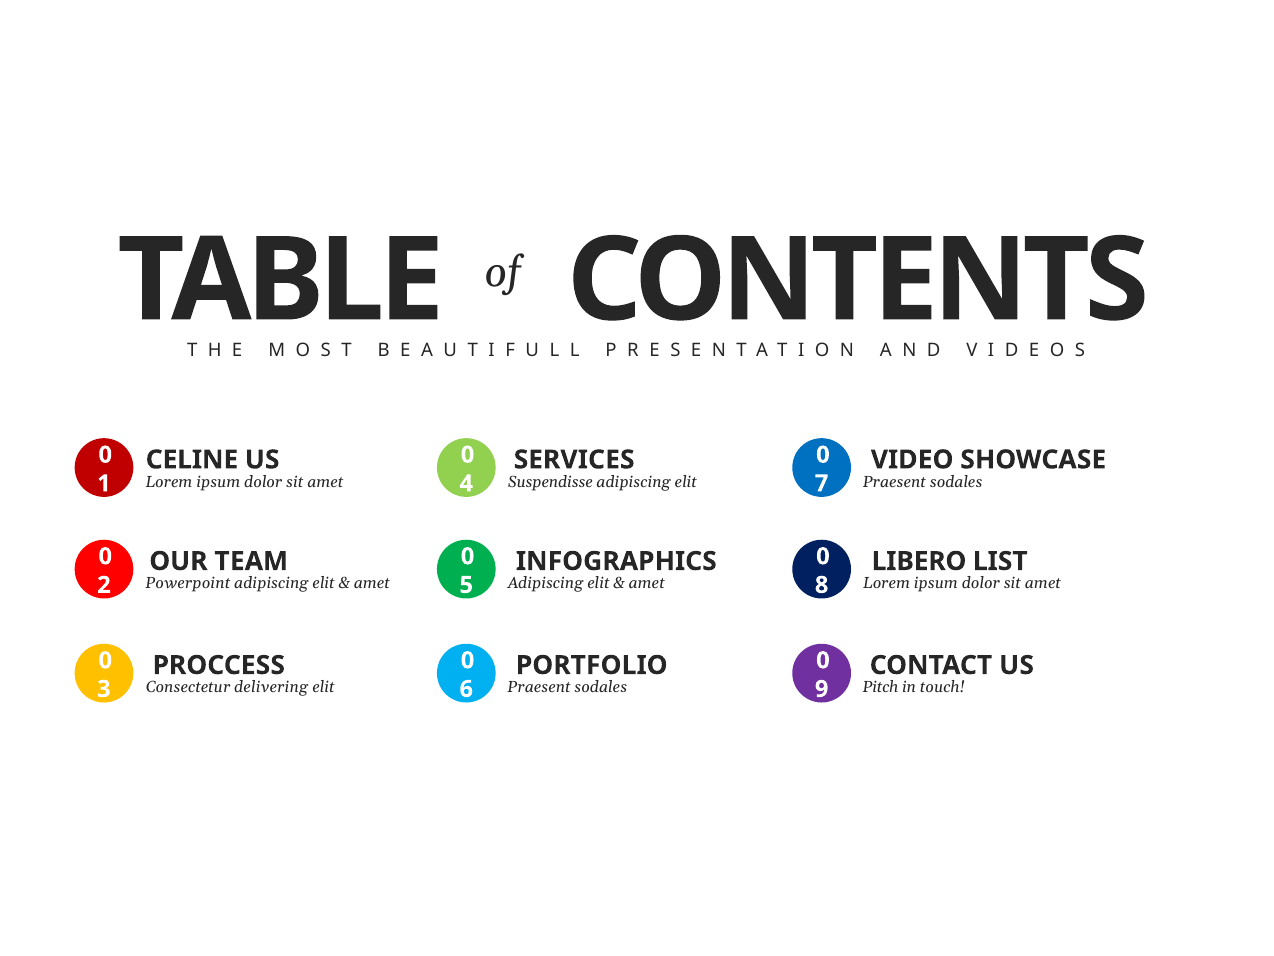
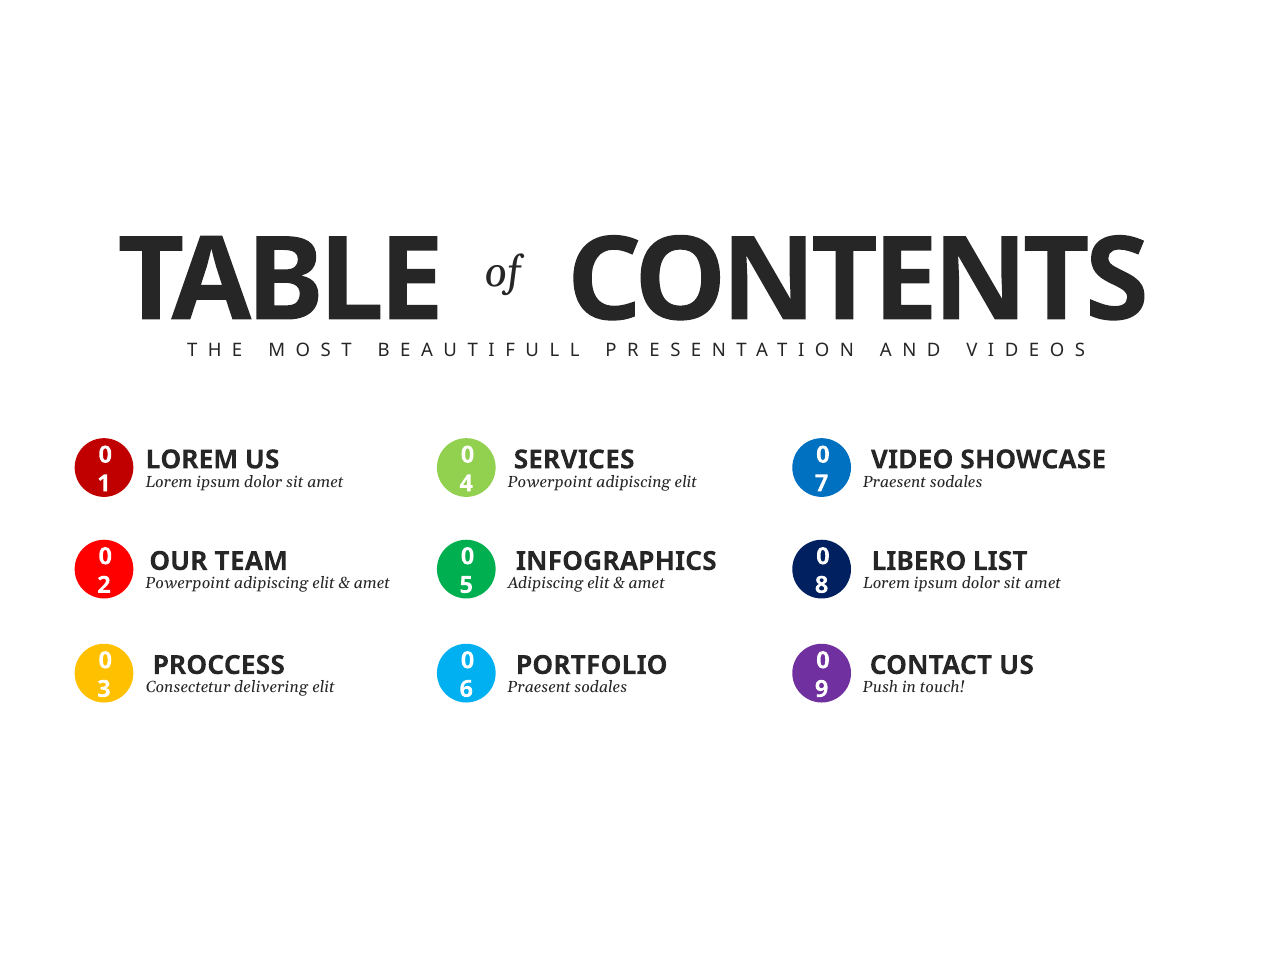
CELINE at (192, 459): CELINE -> LOREM
Suspendisse at (550, 482): Suspendisse -> Powerpoint
Pitch: Pitch -> Push
